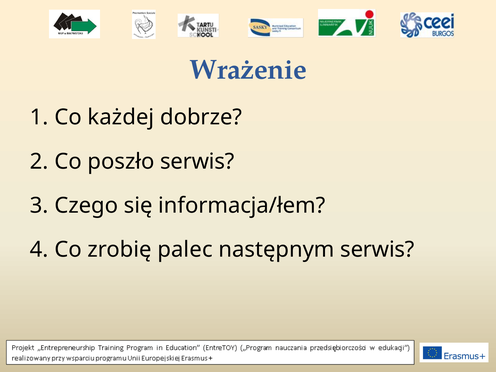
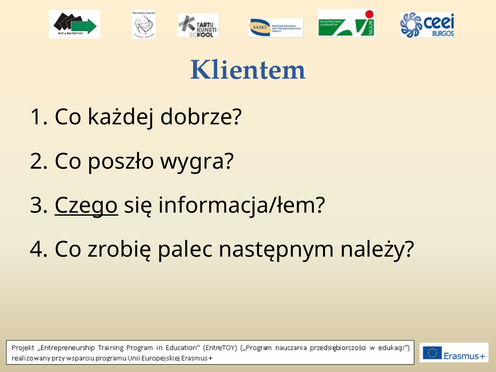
Wrażenie: Wrażenie -> Klientem
poszło serwis: serwis -> wygra
Czego underline: none -> present
następnym serwis: serwis -> należy
